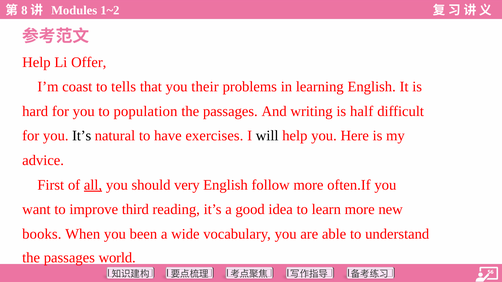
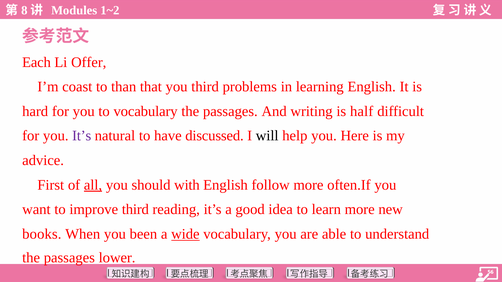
Help at (36, 62): Help -> Each
tells: tells -> than
you their: their -> third
to population: population -> vocabulary
It’s at (82, 136) colour: black -> purple
exercises: exercises -> discussed
very: very -> with
wide underline: none -> present
world: world -> lower
